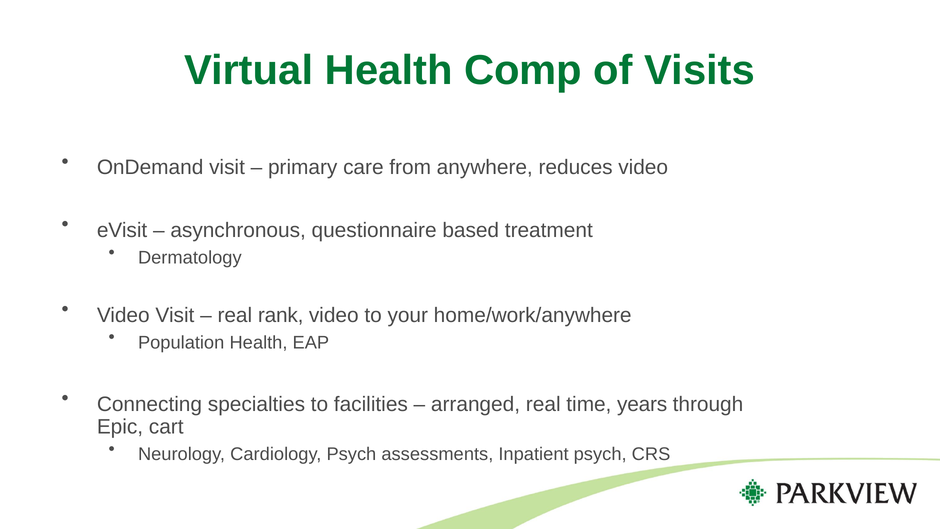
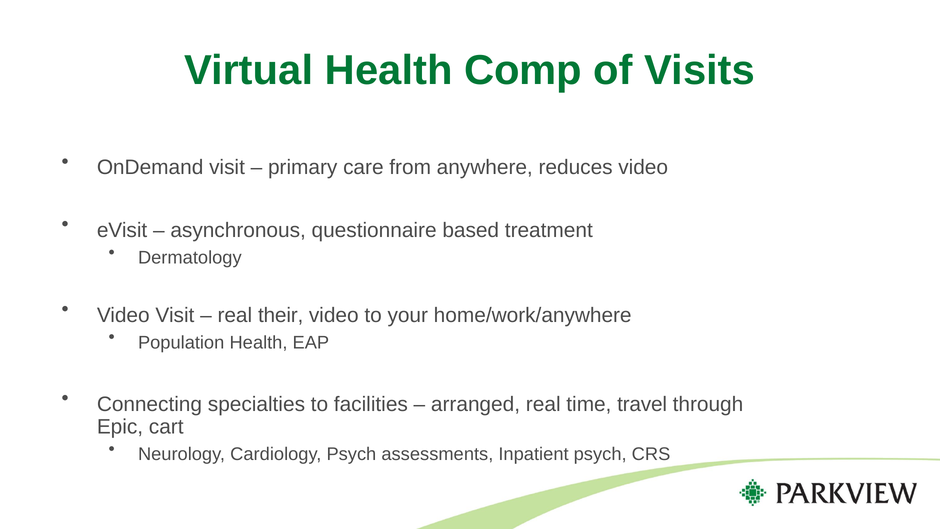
rank: rank -> their
years: years -> travel
